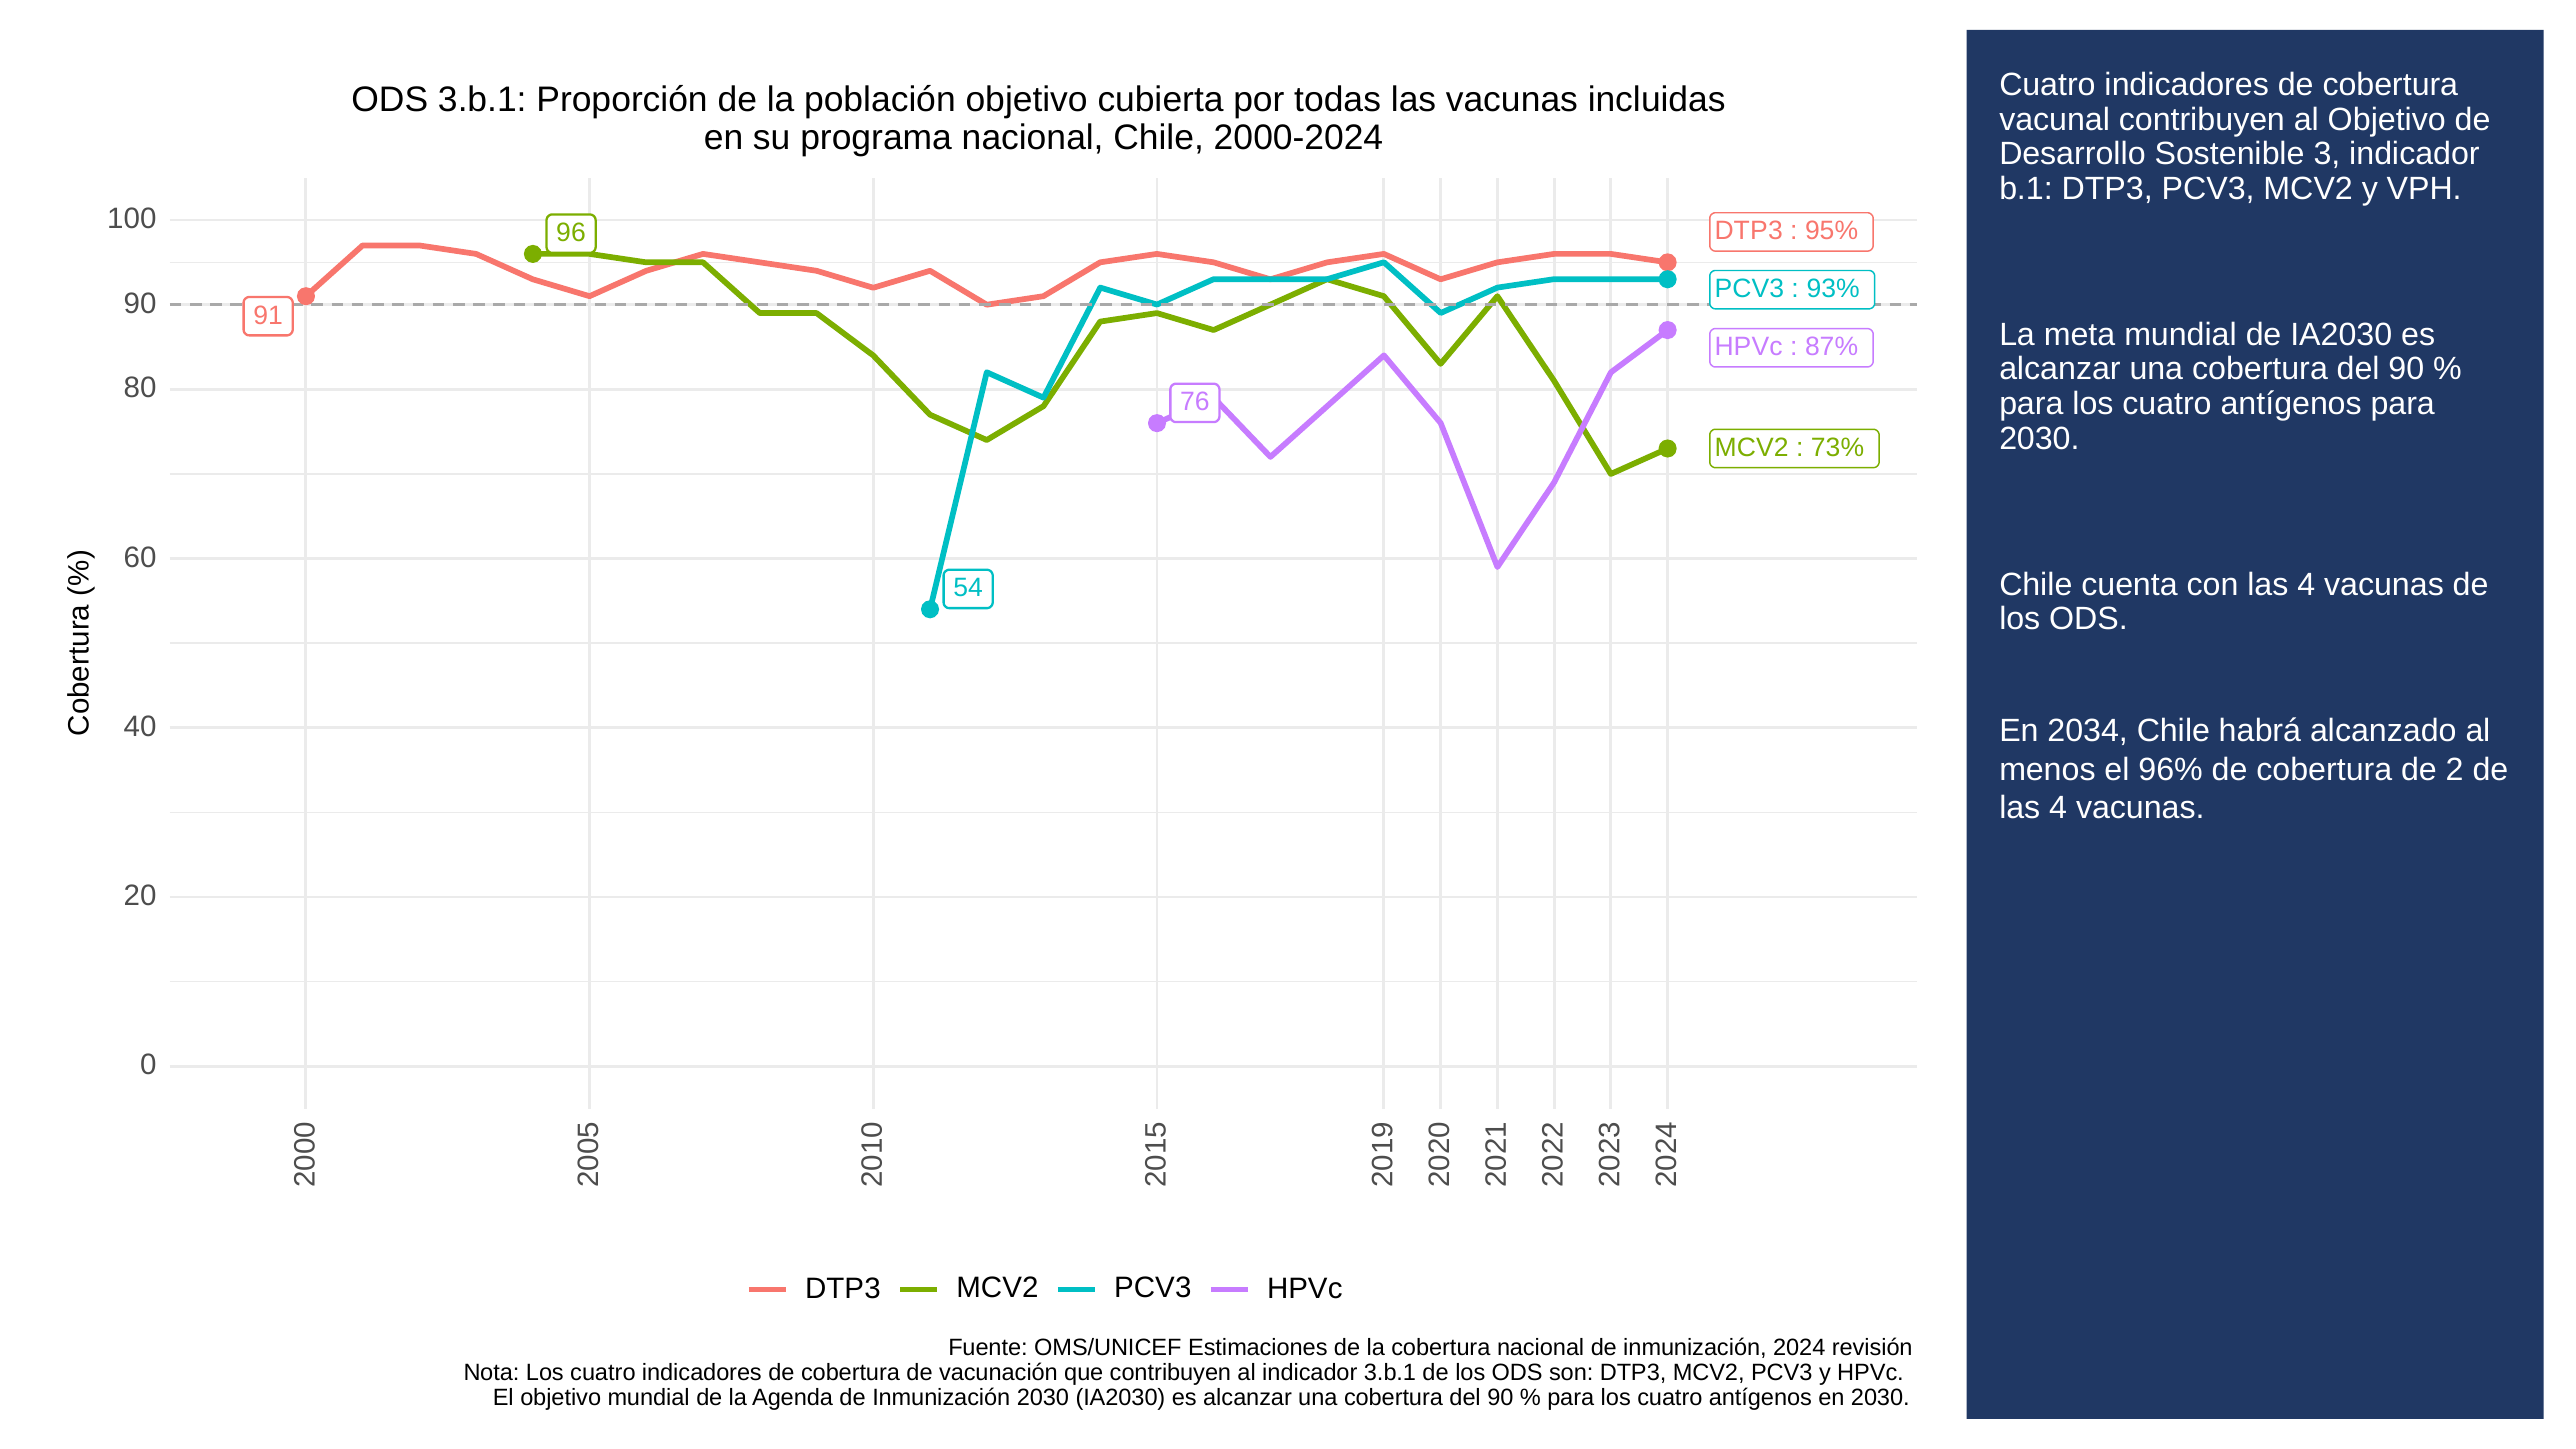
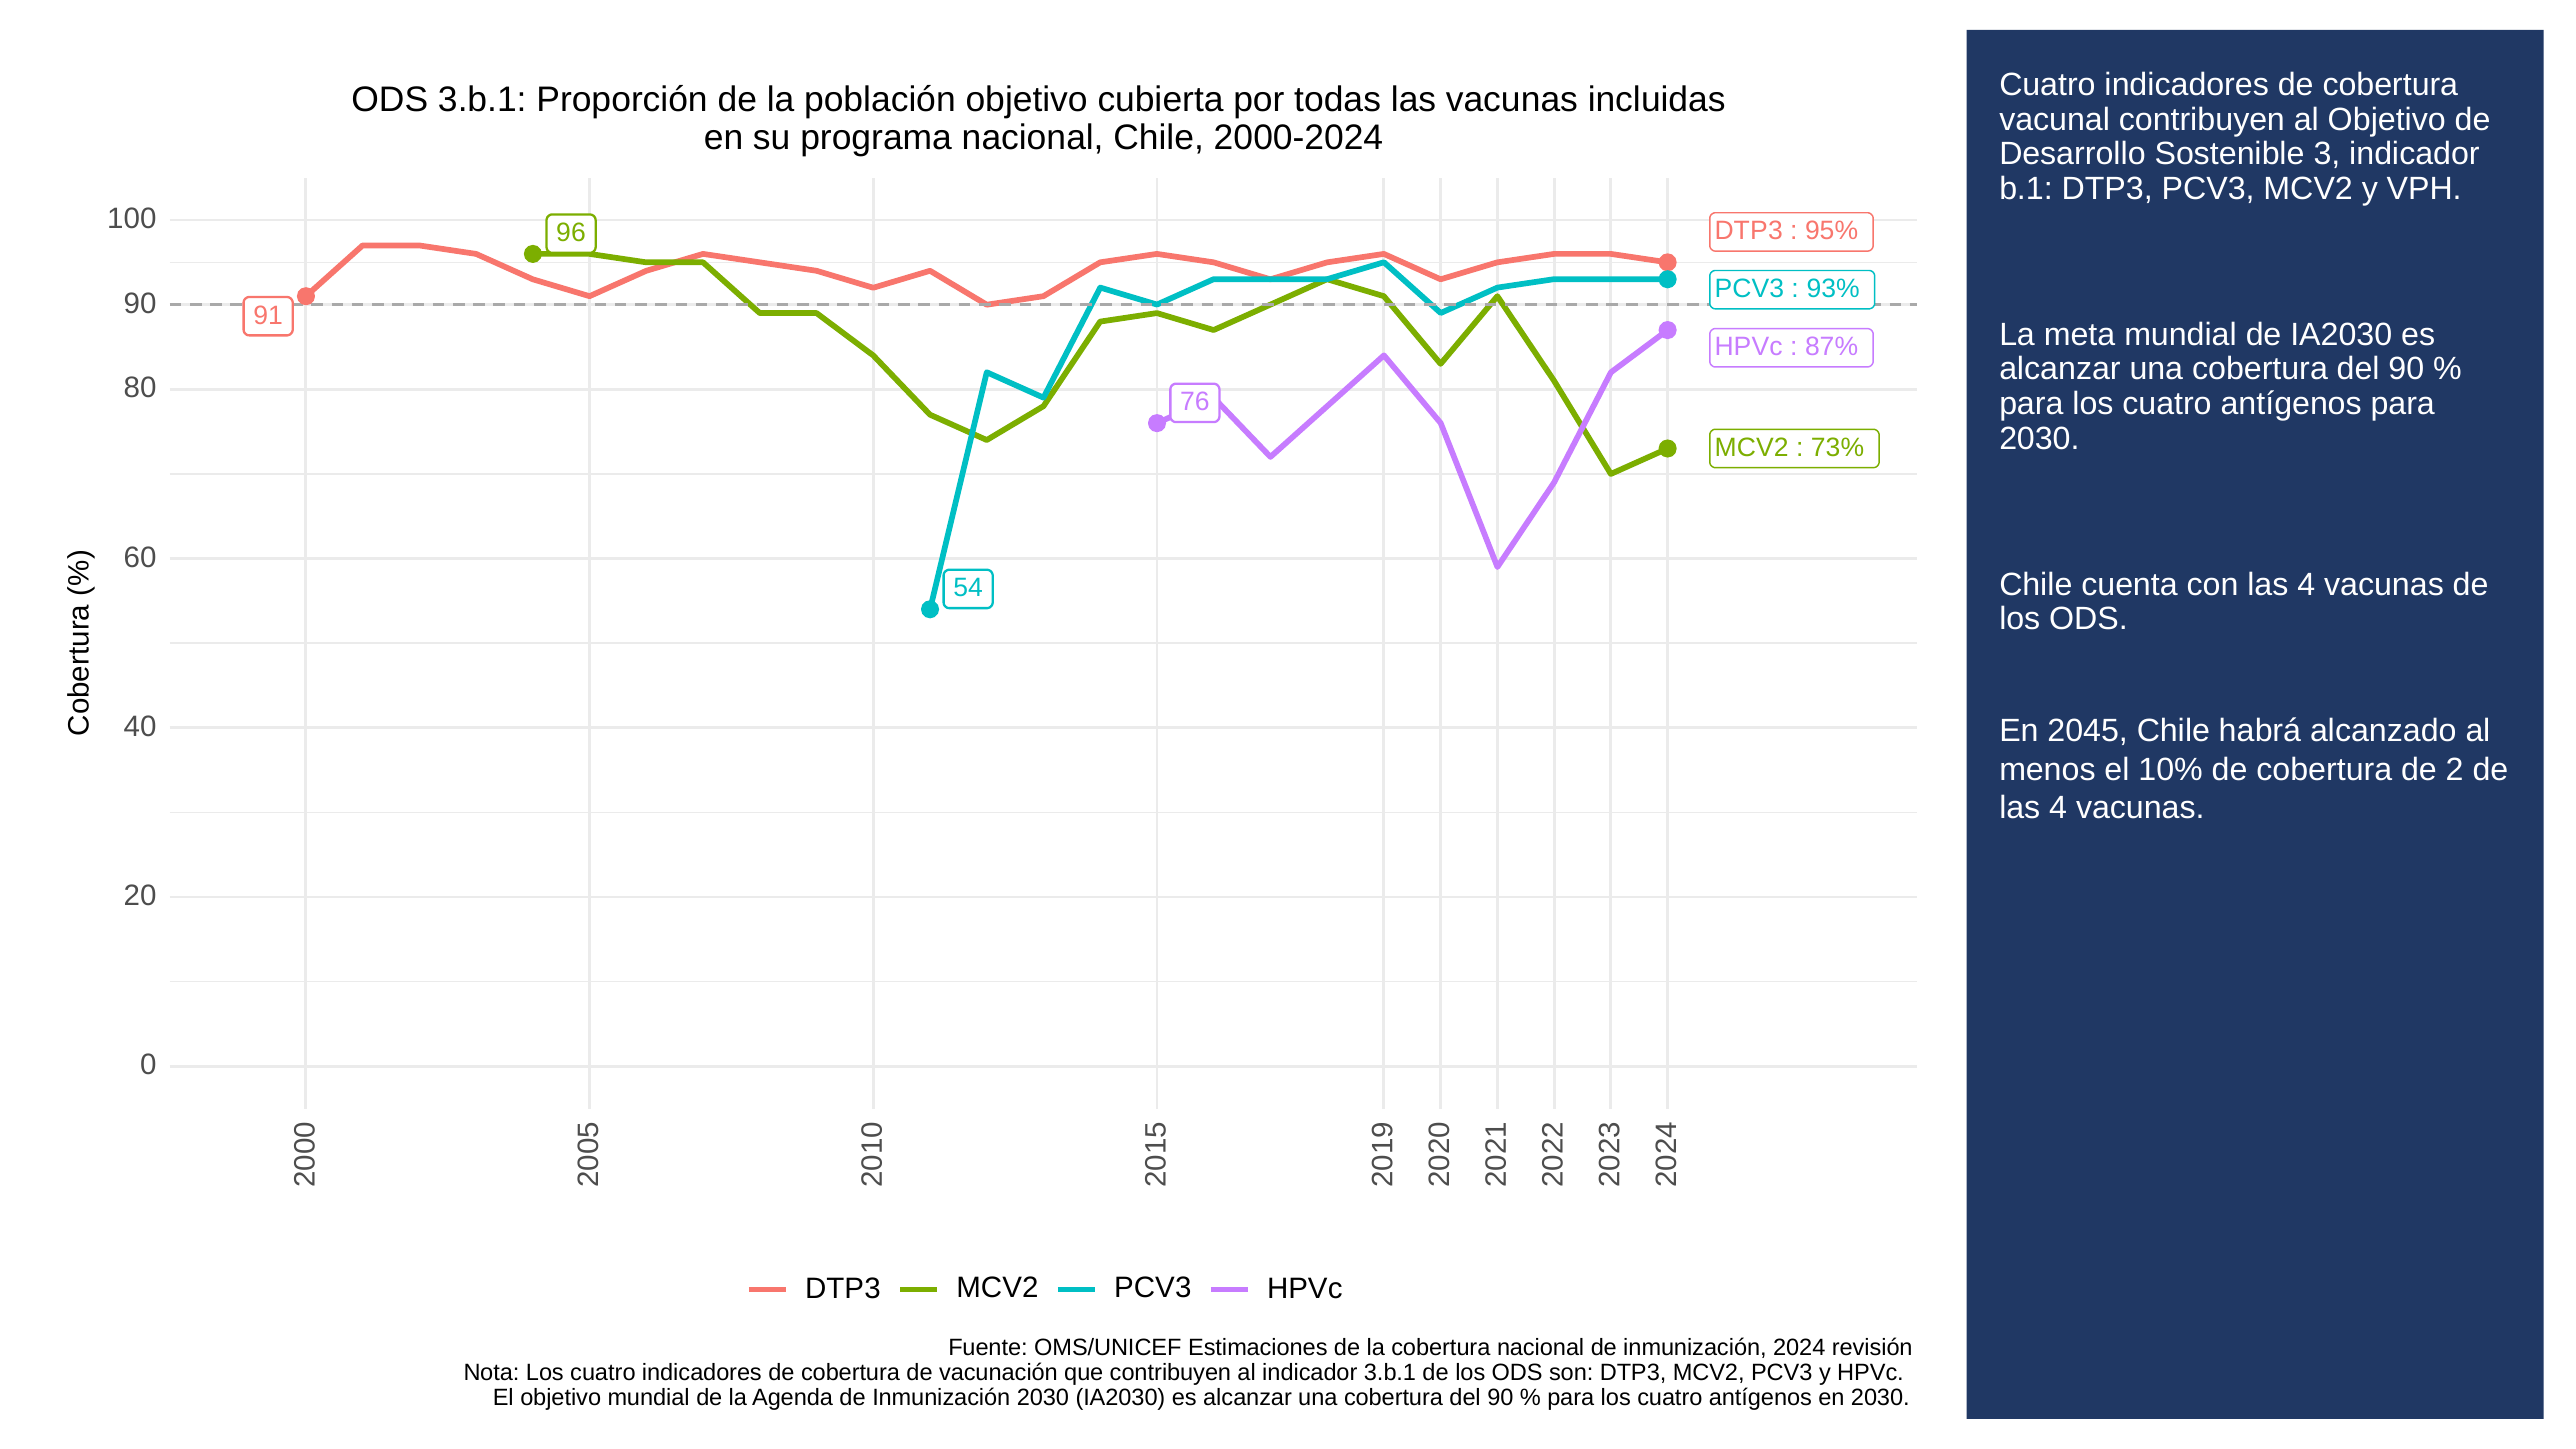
2034: 2034 -> 2045
96%: 96% -> 10%
